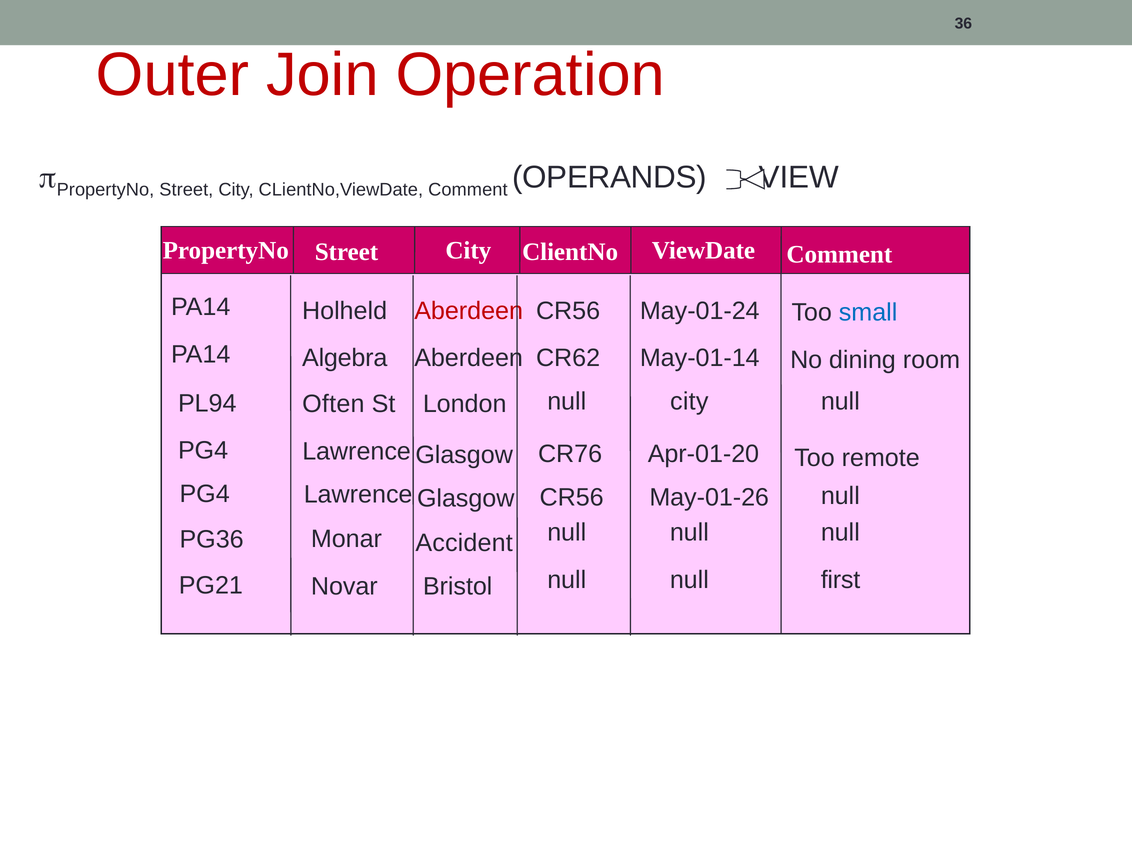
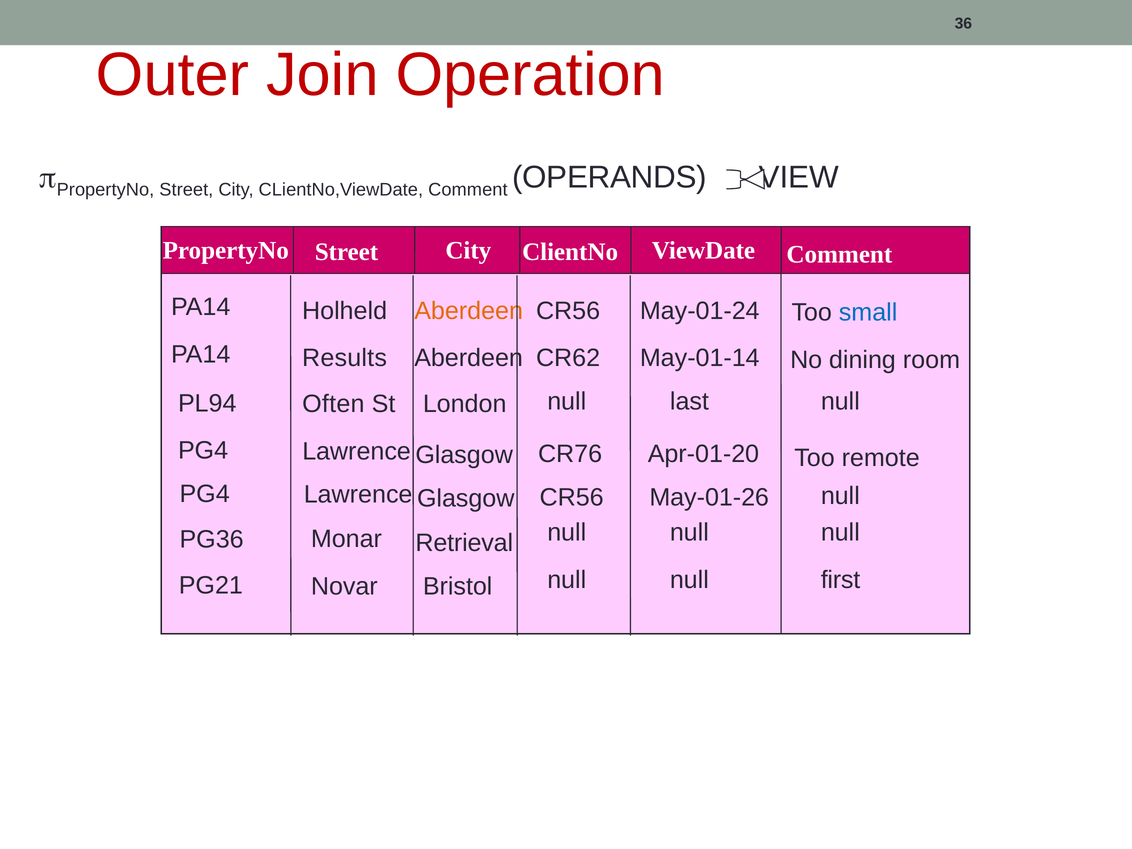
Aberdeen at (469, 311) colour: red -> orange
Algebra: Algebra -> Results
city at (689, 401): city -> last
Accident: Accident -> Retrieval
